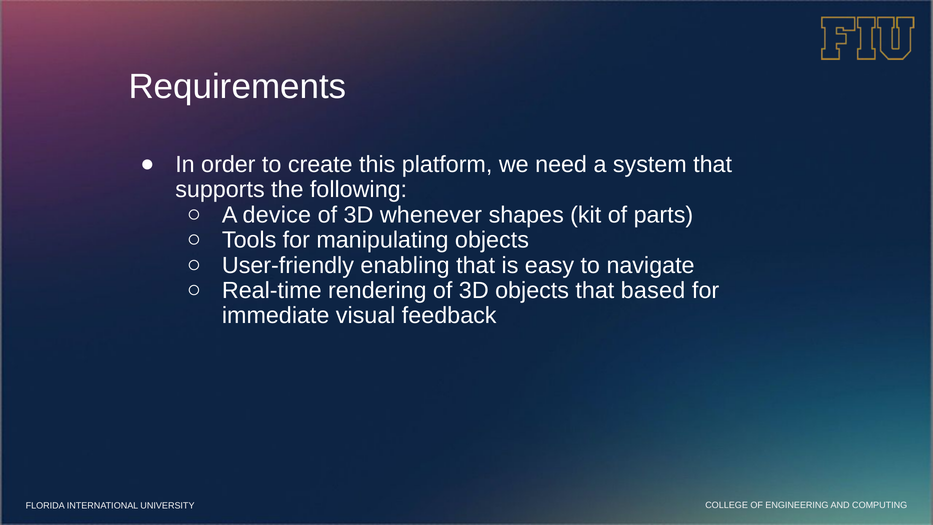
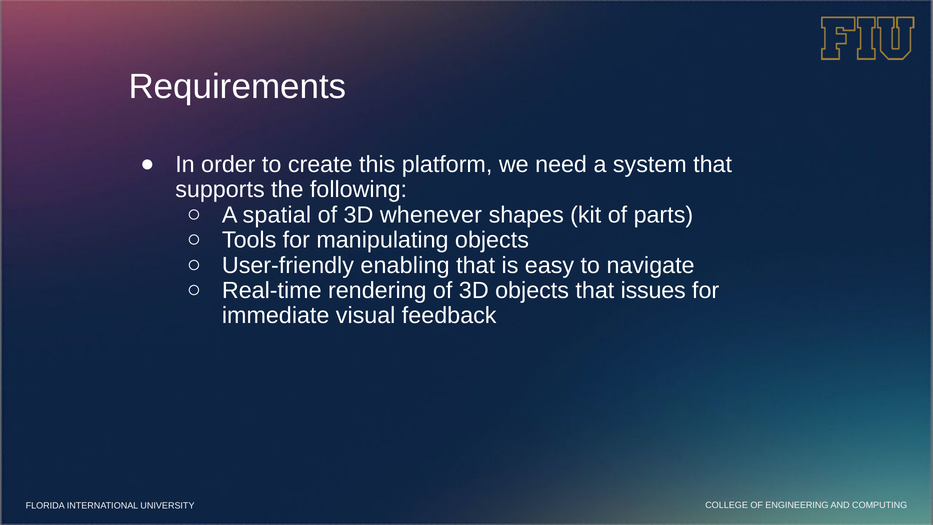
device: device -> spatial
based: based -> issues
